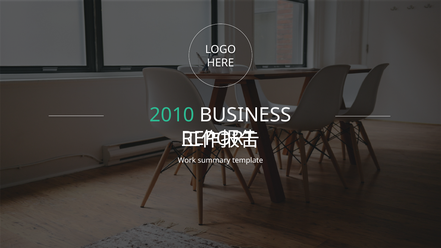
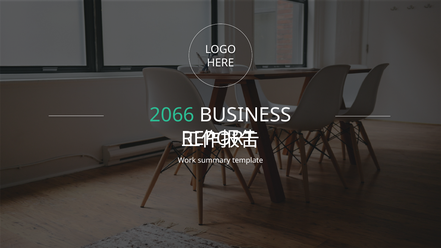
2010: 2010 -> 2066
